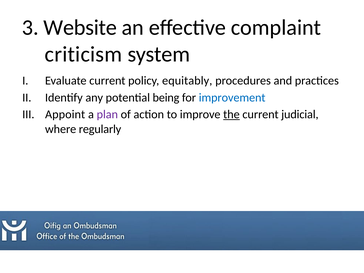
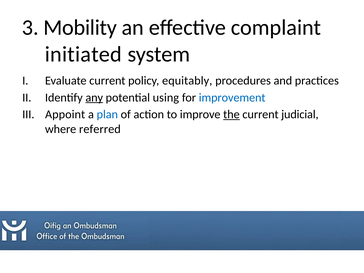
Website: Website -> Mobility
criticism: criticism -> initiated
any underline: none -> present
being: being -> using
plan colour: purple -> blue
regularly: regularly -> referred
